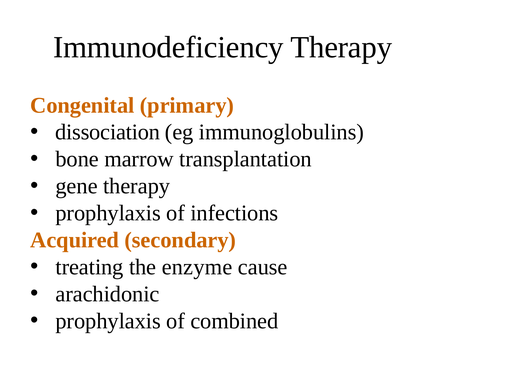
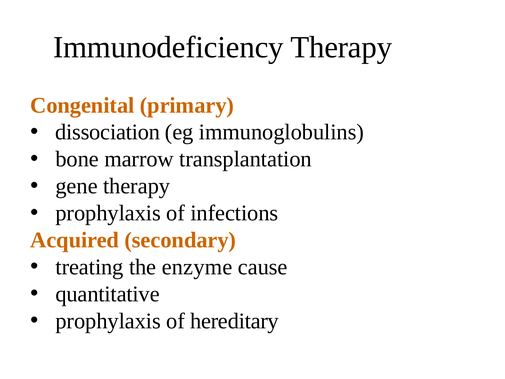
arachidonic: arachidonic -> quantitative
combined: combined -> hereditary
